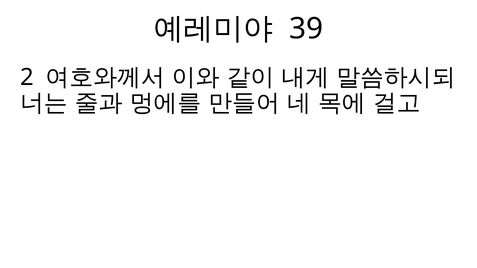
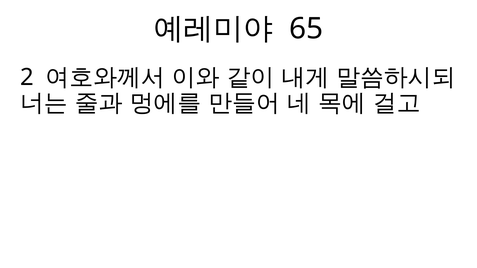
39: 39 -> 65
